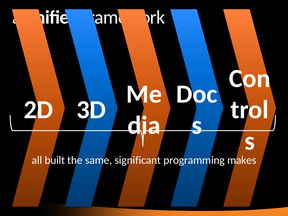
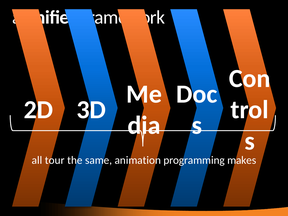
built: built -> tour
significant: significant -> animation
